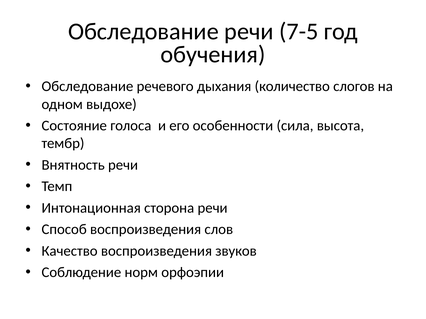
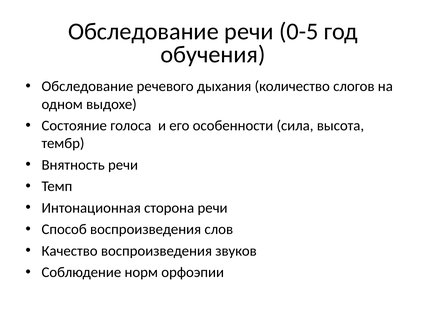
7-5: 7-5 -> 0-5
